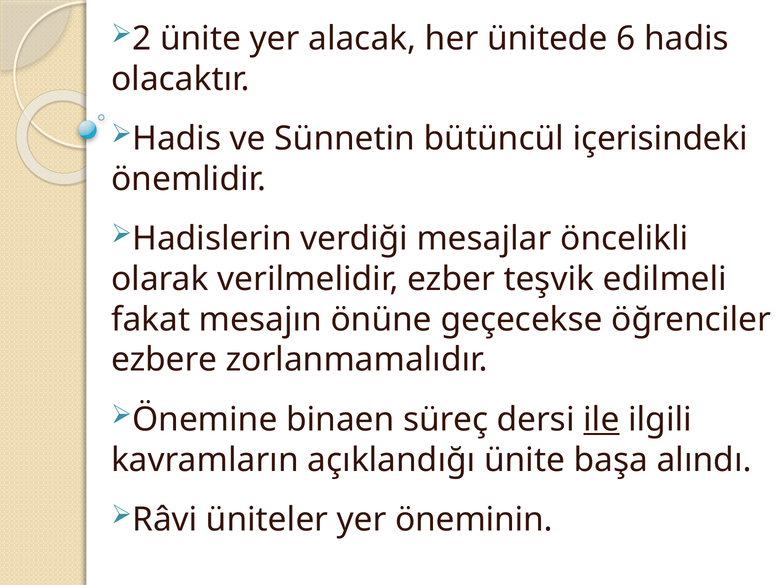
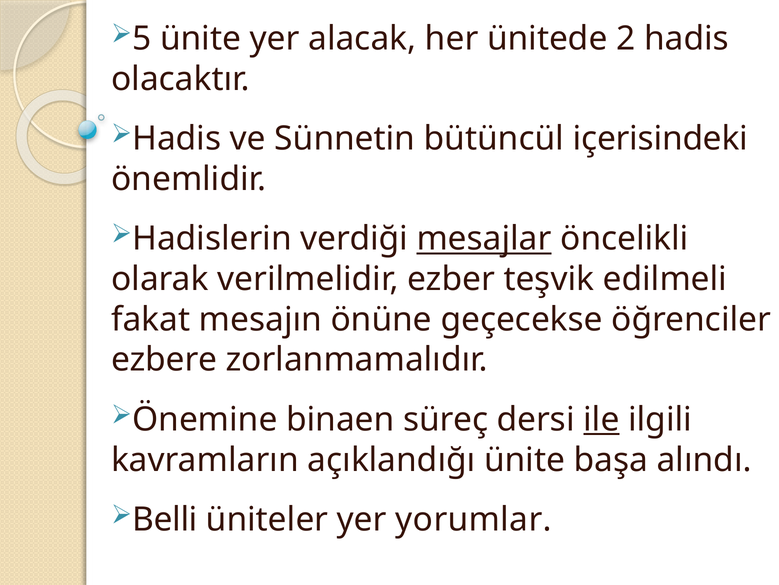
2: 2 -> 5
6: 6 -> 2
mesajlar underline: none -> present
Râvi: Râvi -> Belli
öneminin: öneminin -> yorumlar
